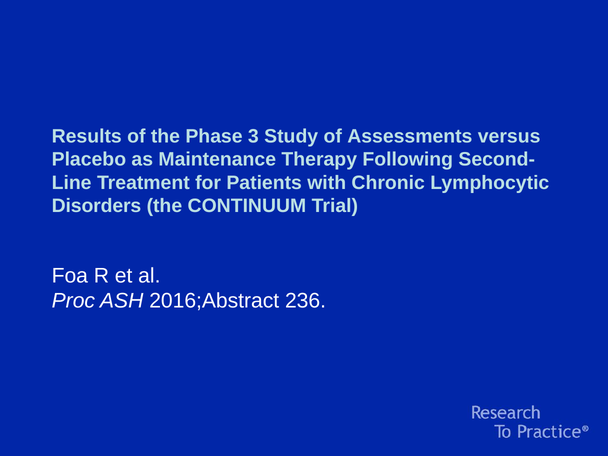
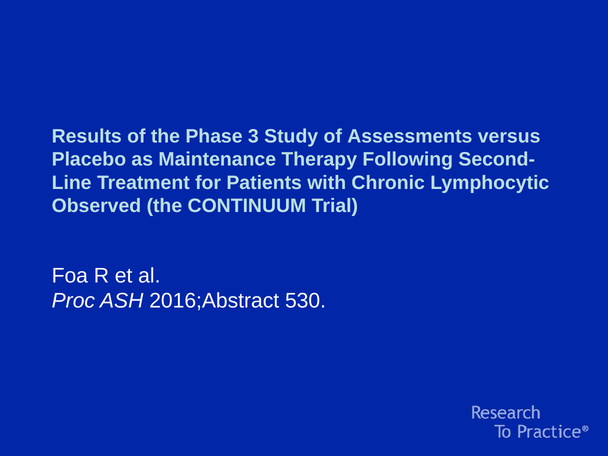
Disorders: Disorders -> Observed
236: 236 -> 530
